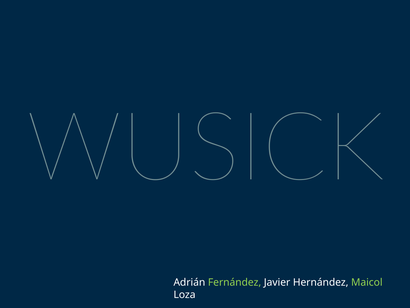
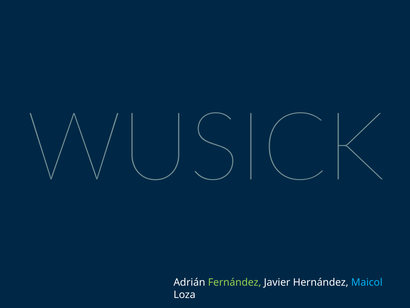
Maicol colour: light green -> light blue
